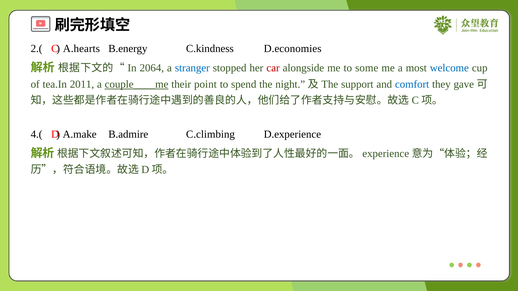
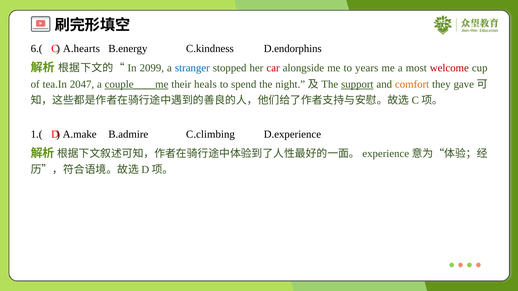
2.(: 2.( -> 6.(
D.economies: D.economies -> D.endorphins
2064: 2064 -> 2099
some: some -> years
welcome colour: blue -> red
2011: 2011 -> 2047
point: point -> heals
support underline: none -> present
comfort colour: blue -> orange
4.(: 4.( -> 1.(
